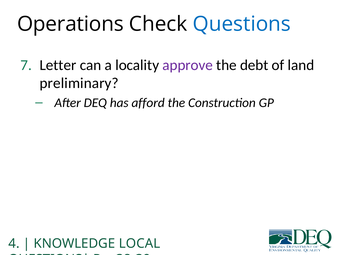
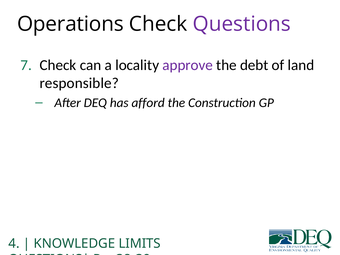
Questions colour: blue -> purple
Letter at (58, 65): Letter -> Check
preliminary: preliminary -> responsible
LOCAL: LOCAL -> LIMITS
